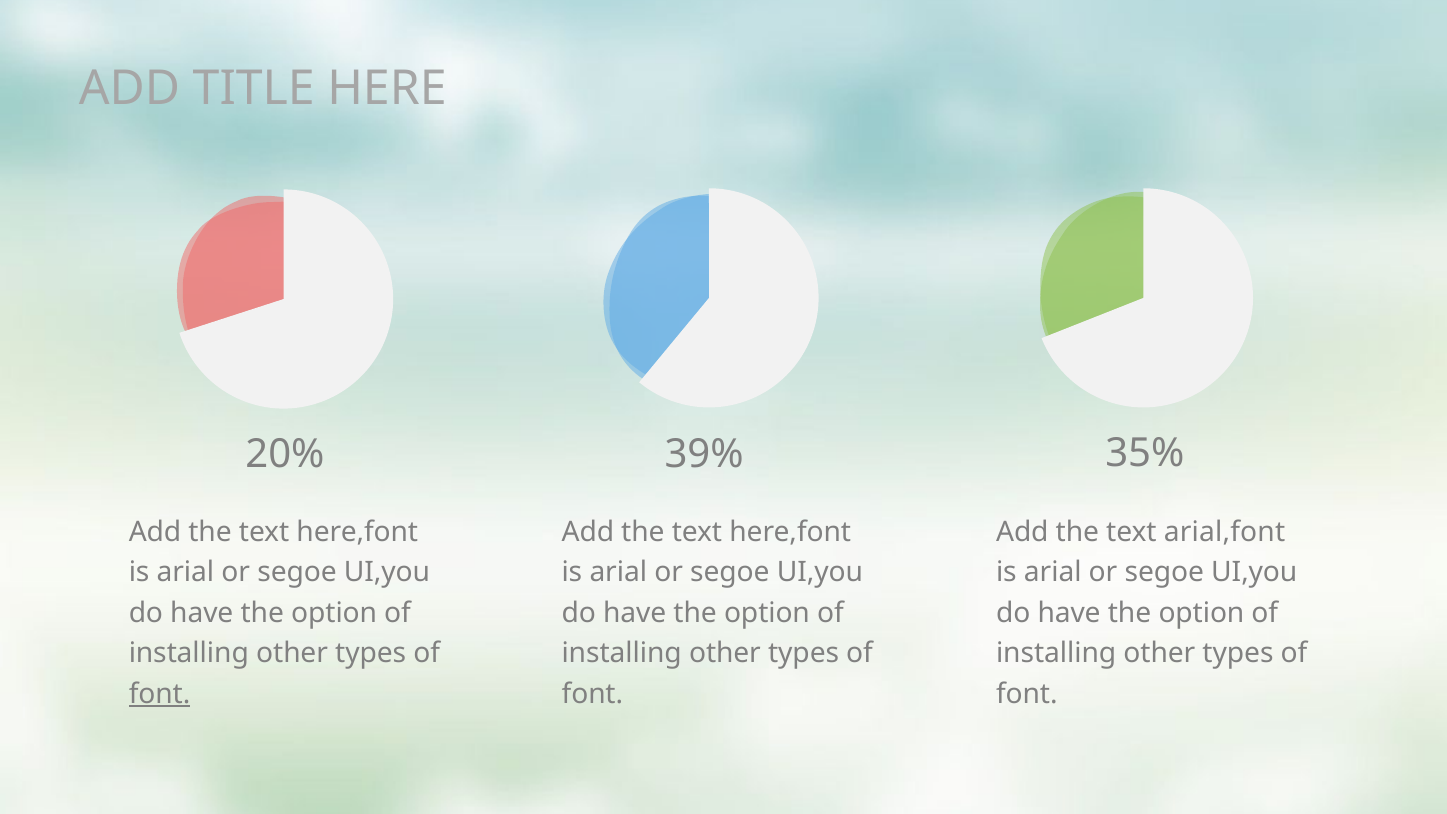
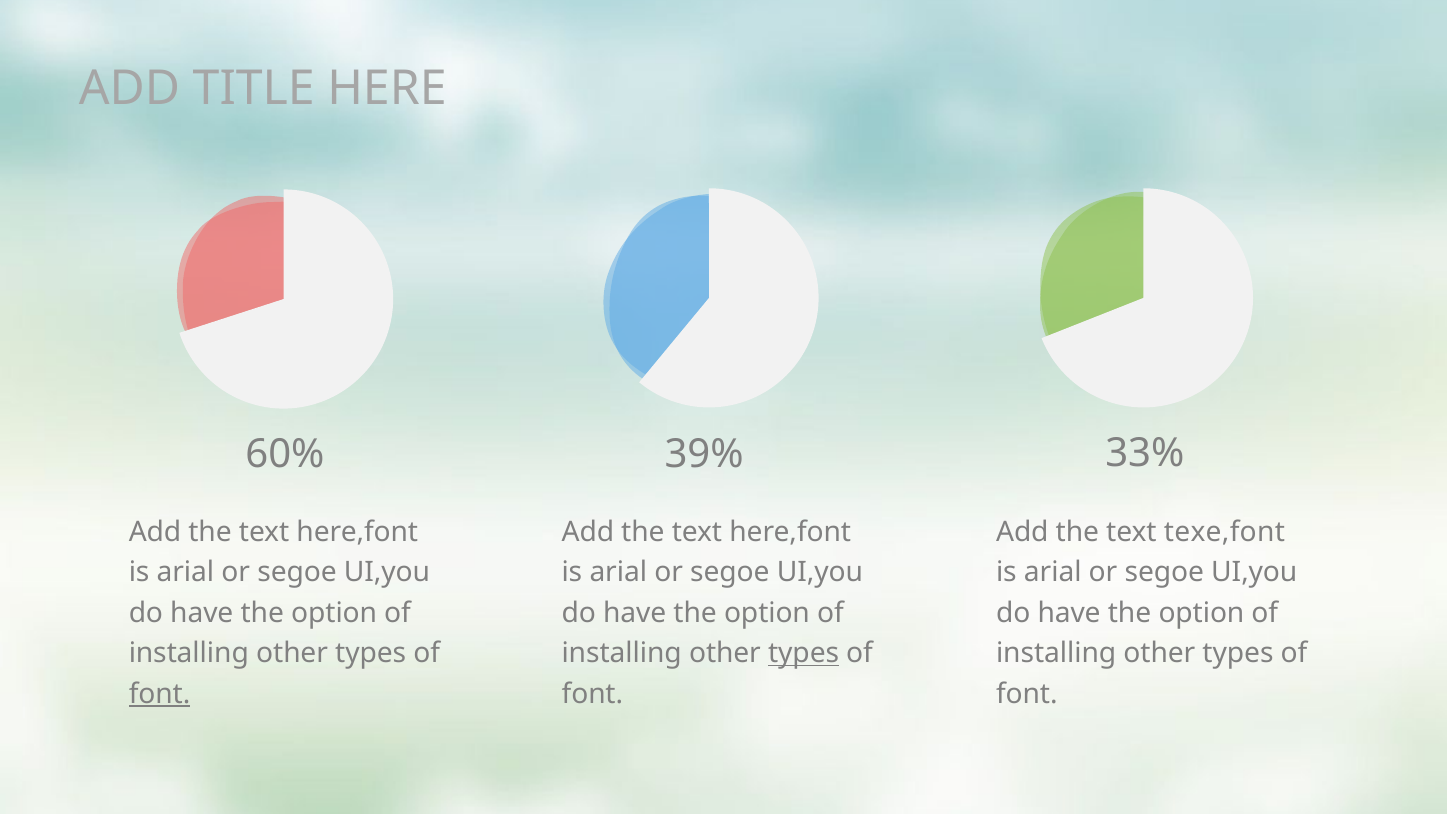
20%: 20% -> 60%
35%: 35% -> 33%
arial,font: arial,font -> texe,font
types at (804, 653) underline: none -> present
